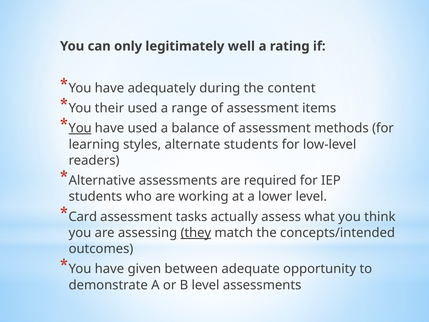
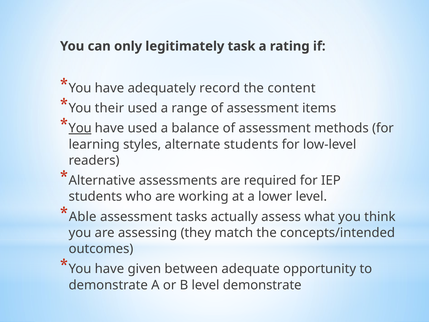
well: well -> task
during: during -> record
Card: Card -> Able
they underline: present -> none
level assessments: assessments -> demonstrate
